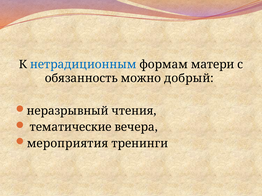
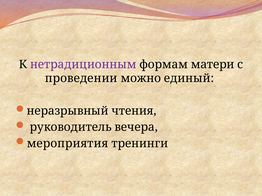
нетрадиционным colour: blue -> purple
обязанность: обязанность -> проведении
добрый: добрый -> единый
тематические: тематические -> руководитель
